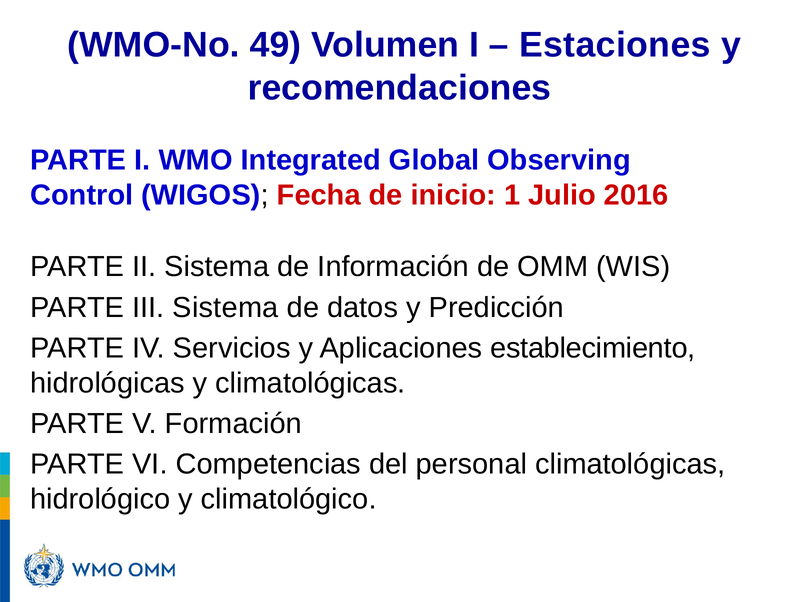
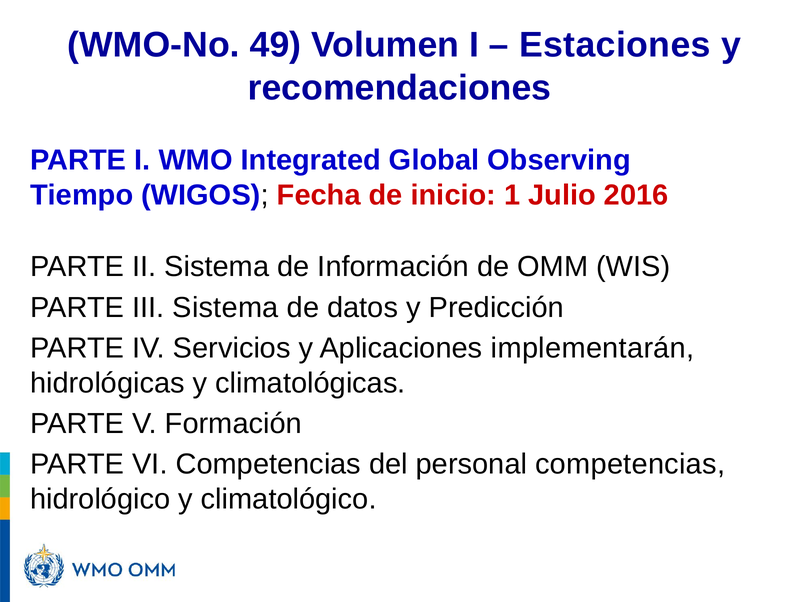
Control: Control -> Tiempo
establecimiento: establecimiento -> implementarán
personal climatológicas: climatológicas -> competencias
